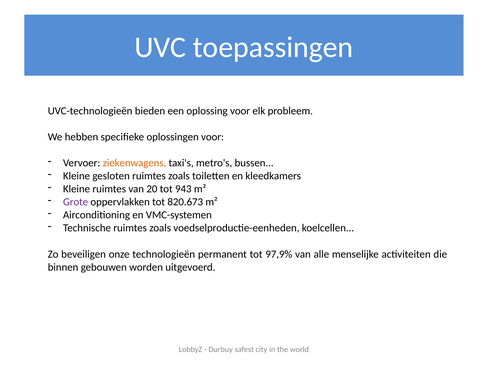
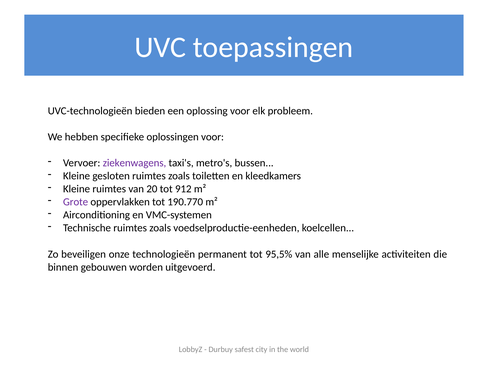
ziekenwagens colour: orange -> purple
943: 943 -> 912
820.673: 820.673 -> 190.770
97,9%: 97,9% -> 95,5%
